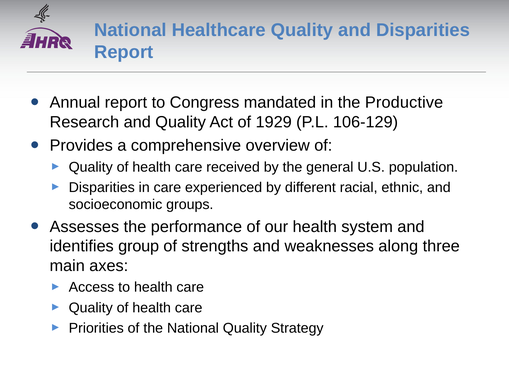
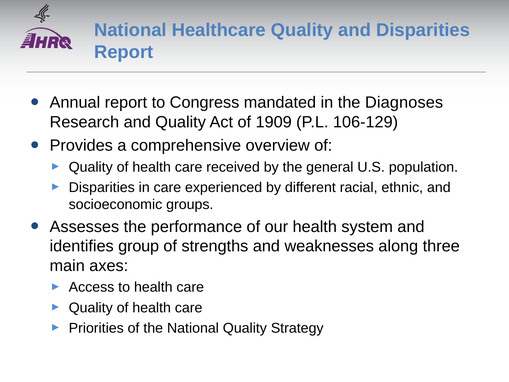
Productive: Productive -> Diagnoses
1929: 1929 -> 1909
